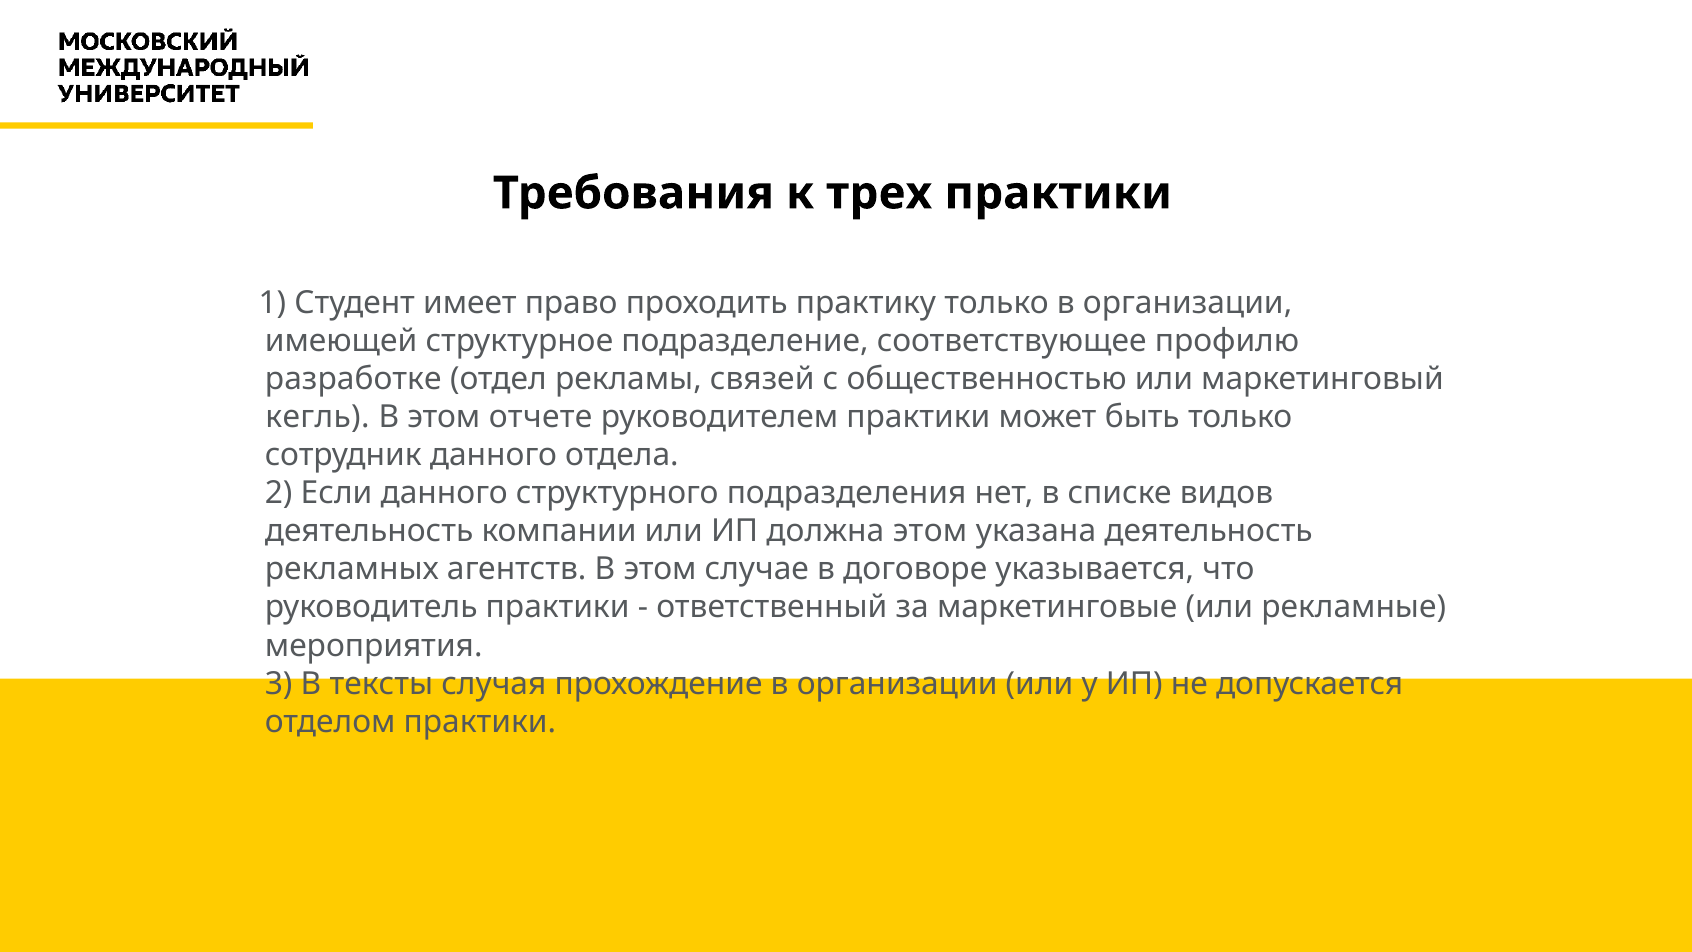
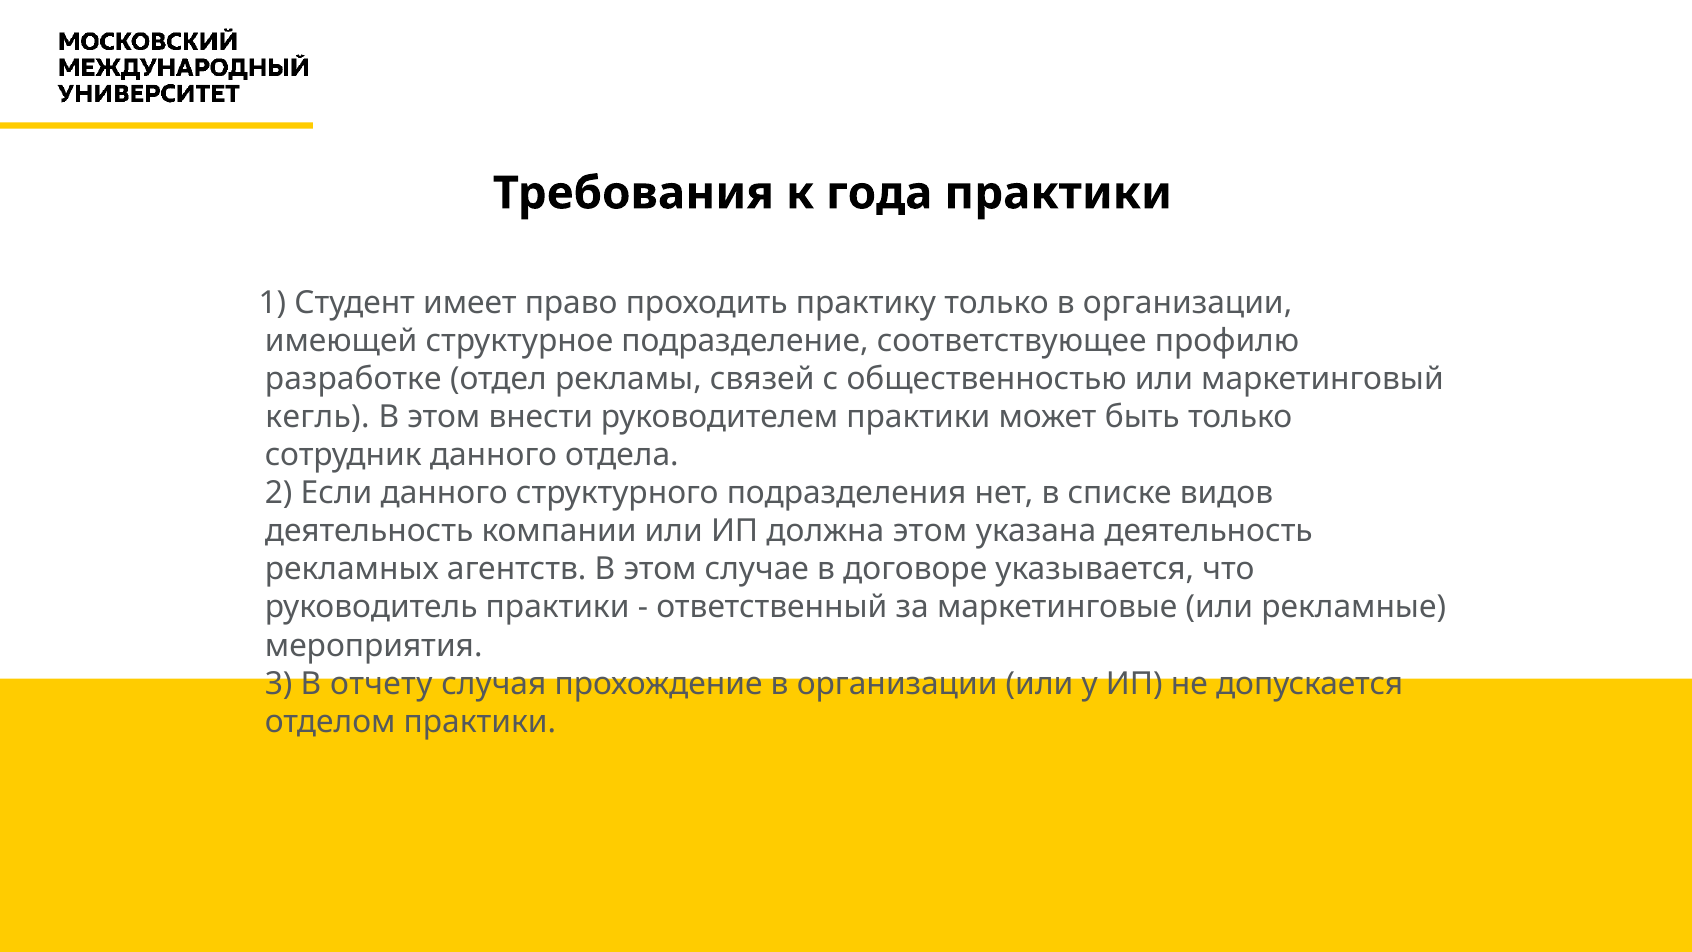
трех: трех -> года
отчете: отчете -> внести
тексты: тексты -> отчету
